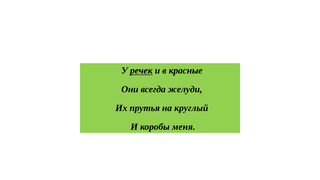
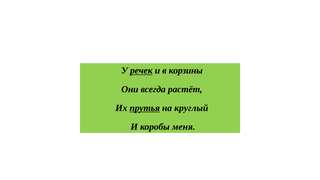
красные: красные -> корзины
желуди: желуди -> растёт
прутья underline: none -> present
